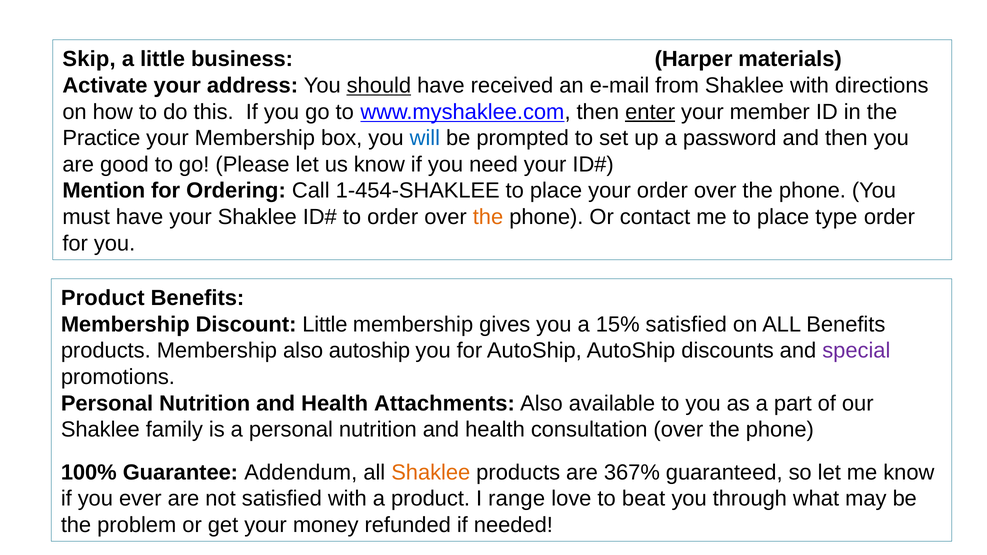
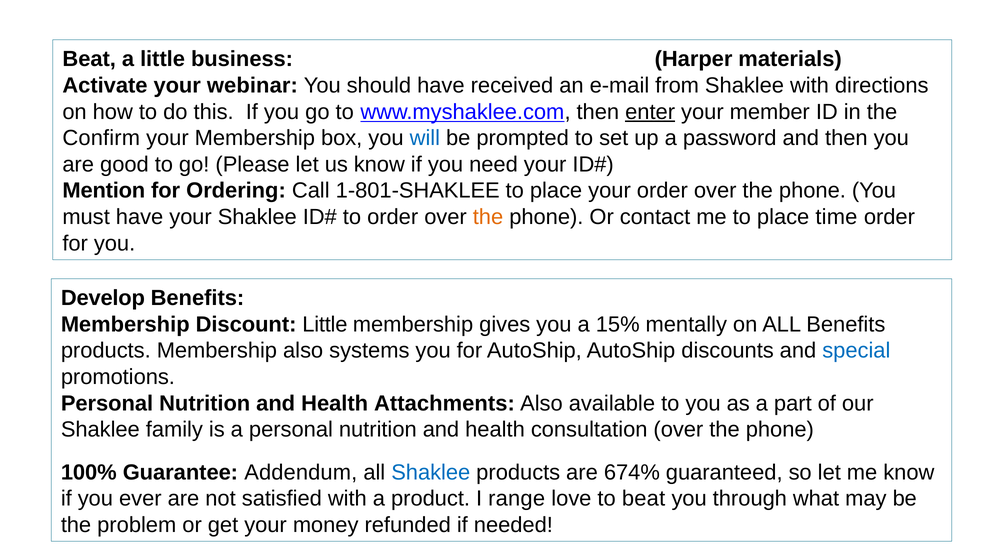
Skip at (89, 59): Skip -> Beat
address: address -> webinar
should underline: present -> none
Practice: Practice -> Confirm
1-454-SHAKLEE: 1-454-SHAKLEE -> 1-801-SHAKLEE
type: type -> time
Product at (103, 298): Product -> Develop
15% satisfied: satisfied -> mentally
also autoship: autoship -> systems
special colour: purple -> blue
Shaklee at (431, 473) colour: orange -> blue
367%: 367% -> 674%
